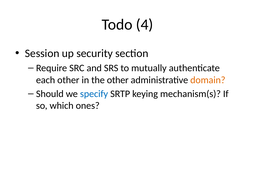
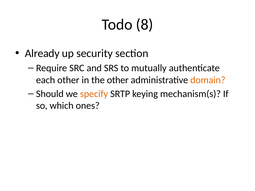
4: 4 -> 8
Session: Session -> Already
specify colour: blue -> orange
